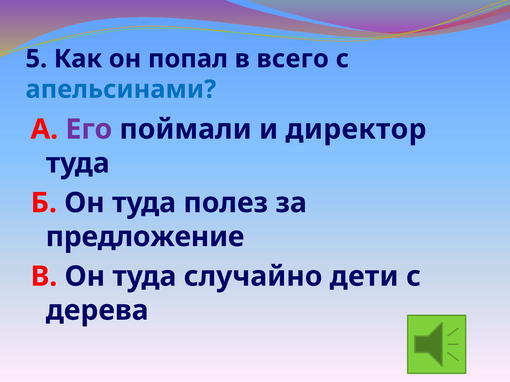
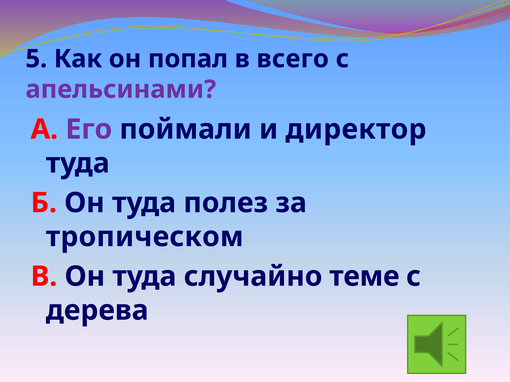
апельсинами colour: blue -> purple
предложение: предложение -> тропическом
дети: дети -> теме
